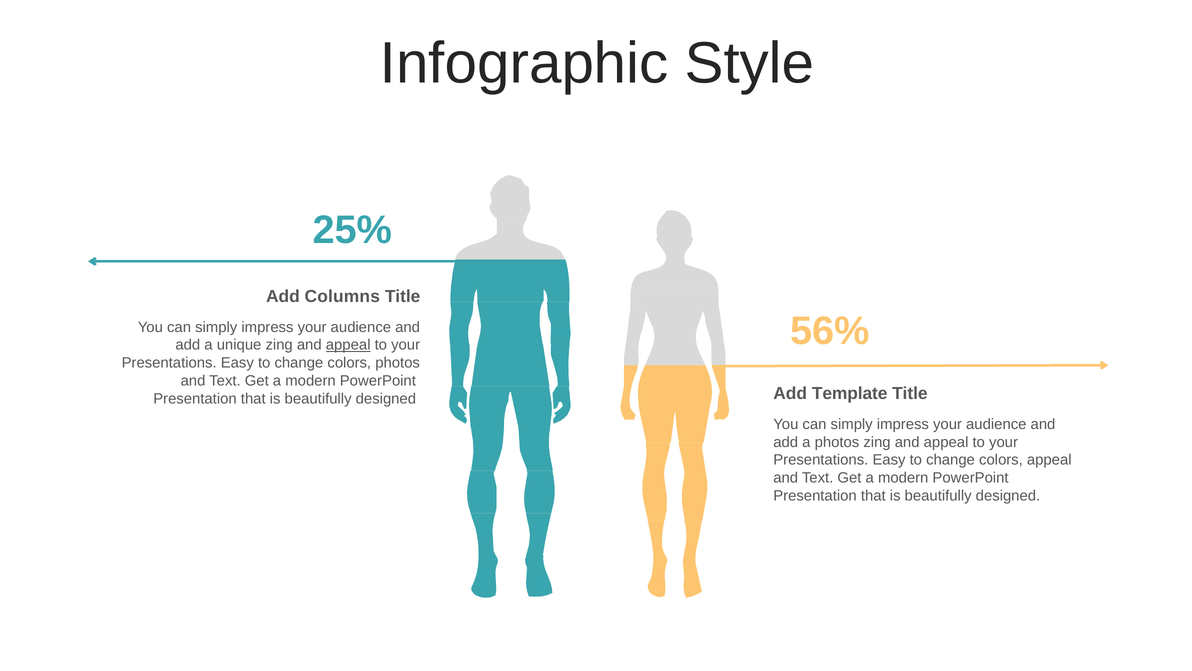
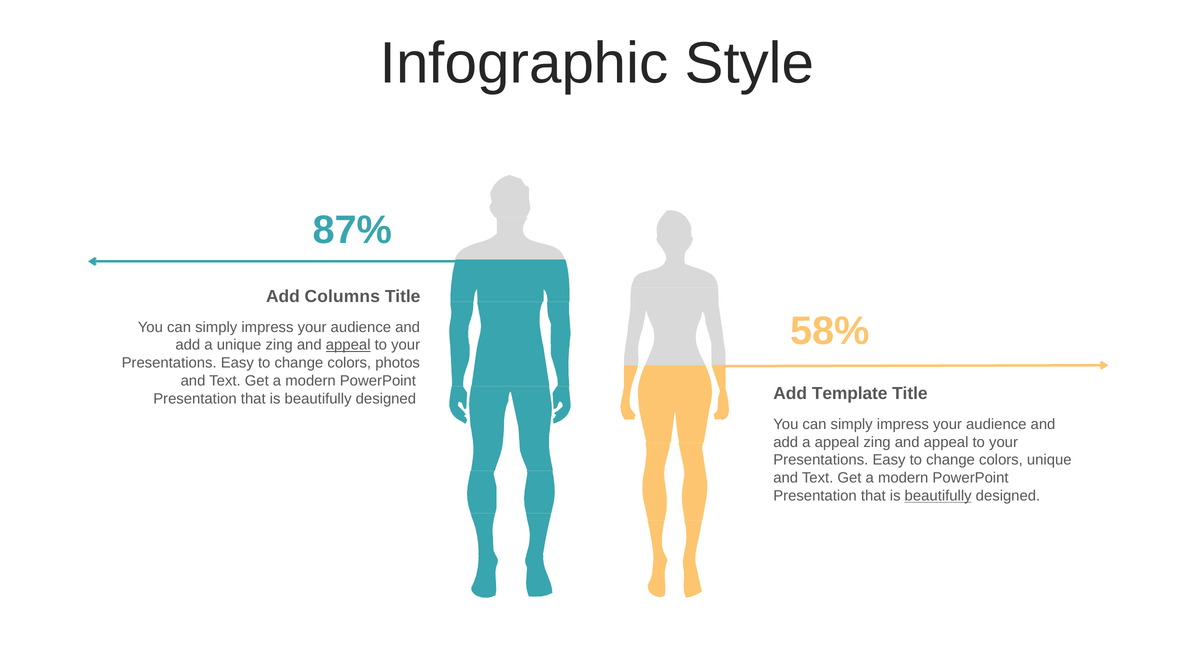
25%: 25% -> 87%
56%: 56% -> 58%
a photos: photos -> appeal
colors appeal: appeal -> unique
beautifully at (938, 495) underline: none -> present
